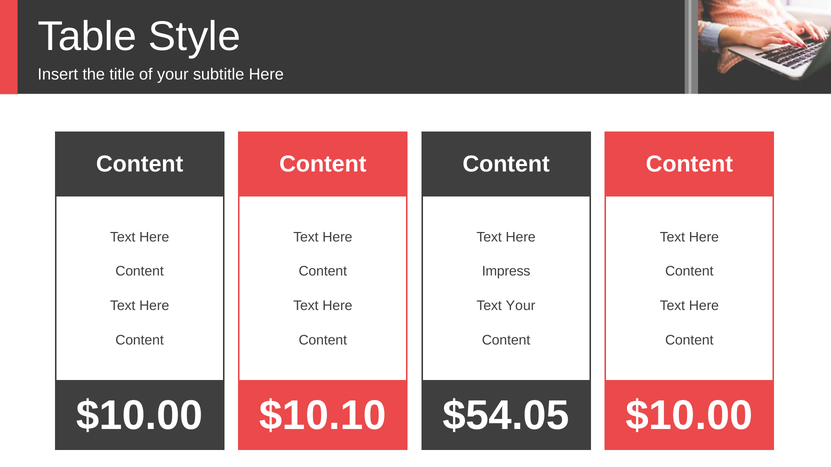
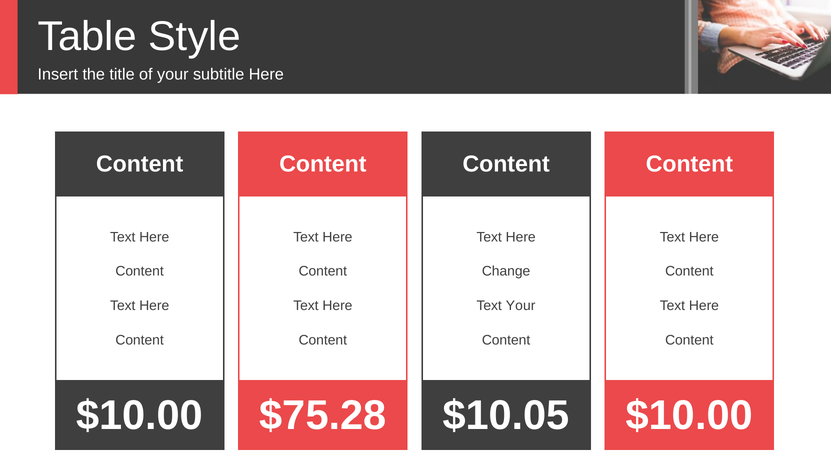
Impress: Impress -> Change
$10.10: $10.10 -> $75.28
$54.05: $54.05 -> $10.05
